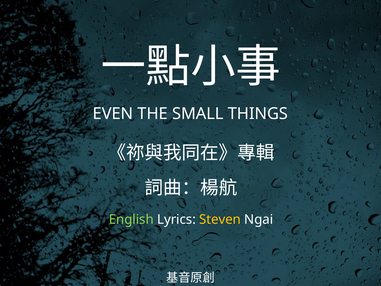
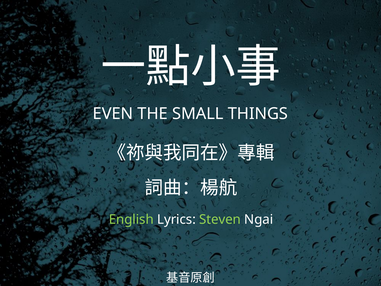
Steven colour: yellow -> light green
